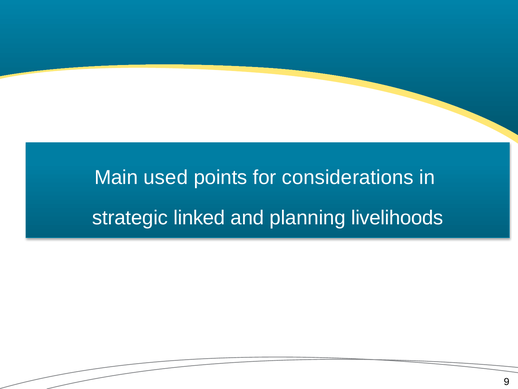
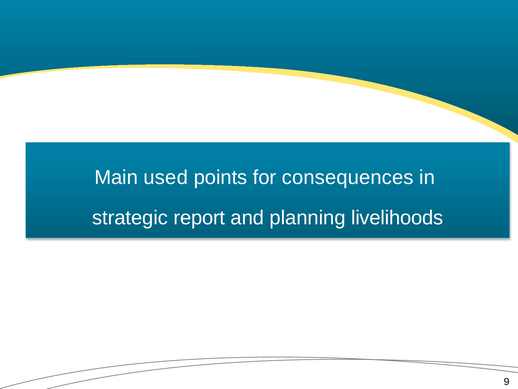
considerations: considerations -> consequences
linked: linked -> report
